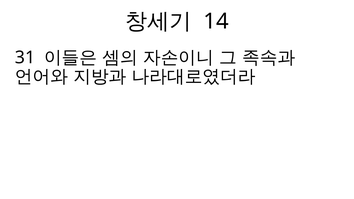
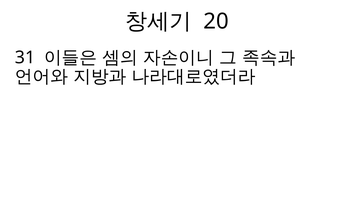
14: 14 -> 20
